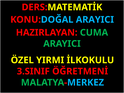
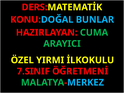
KONU:DOĞAL ARAYICI: ARAYICI -> BUNLAR
3.SINIF: 3.SINIF -> 7.SINIF
